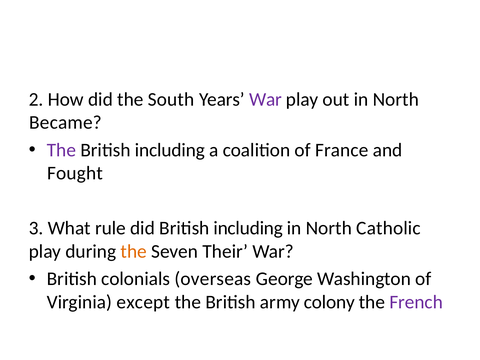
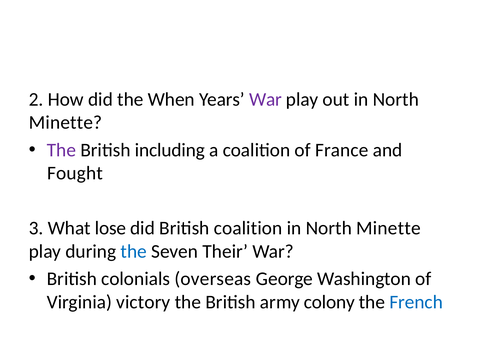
South: South -> When
Became at (66, 123): Became -> Minette
rule: rule -> lose
did British including: including -> coalition
Catholic at (388, 228): Catholic -> Minette
the at (134, 251) colour: orange -> blue
except: except -> victory
French colour: purple -> blue
